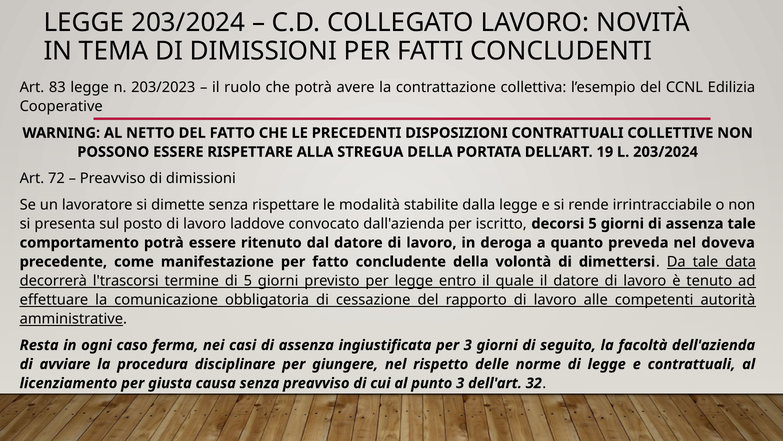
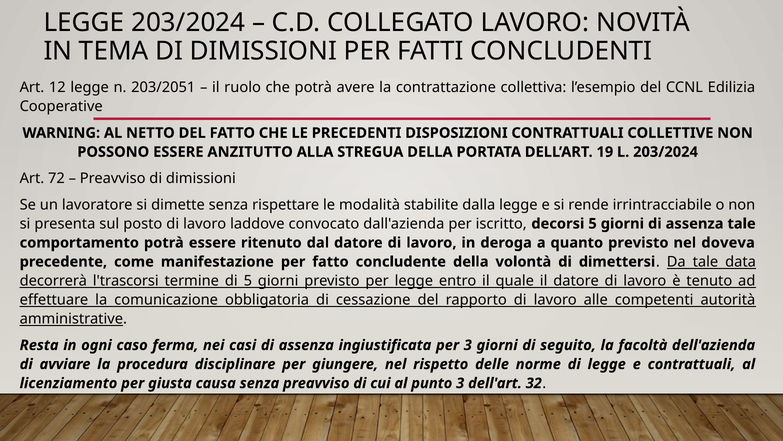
83: 83 -> 12
203/2023: 203/2023 -> 203/2051
ESSERE RISPETTARE: RISPETTARE -> ANZITUTTO
quanto preveda: preveda -> previsto
